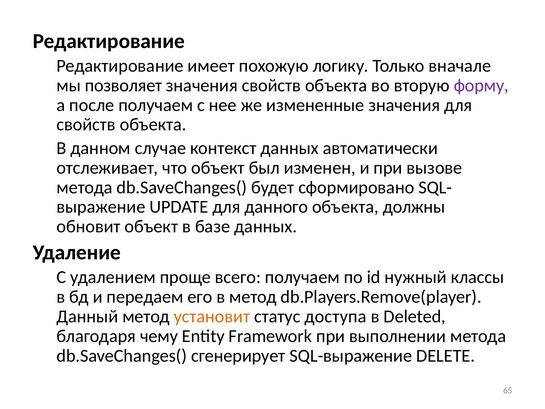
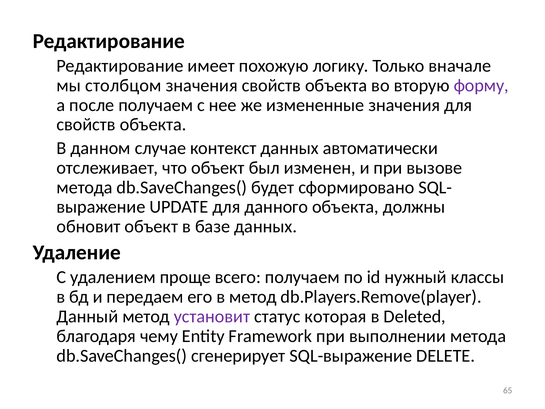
позволяет: позволяет -> столбцом
установит colour: orange -> purple
доступа: доступа -> которая
